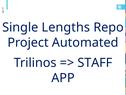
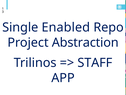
Lengths: Lengths -> Enabled
Automated: Automated -> Abstraction
